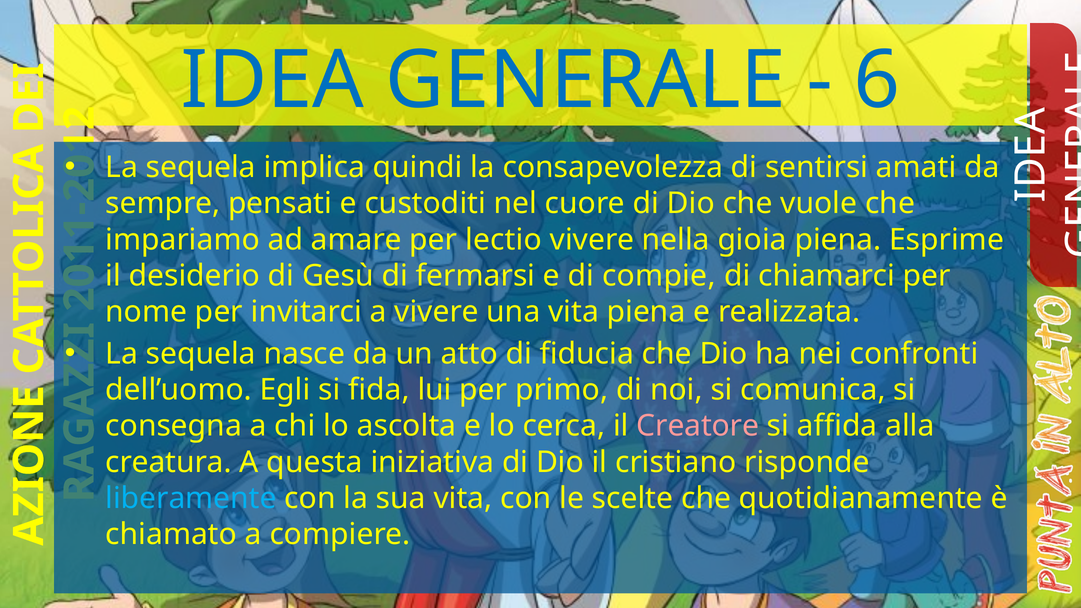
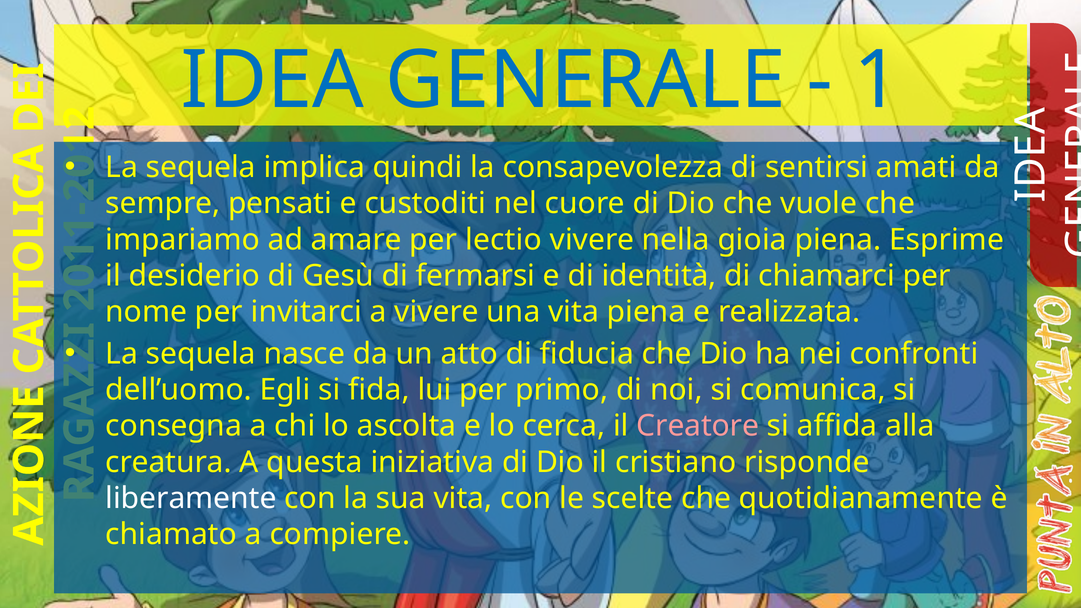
6 at (877, 81): 6 -> 1
compie: compie -> identità
liberamente colour: light blue -> white
